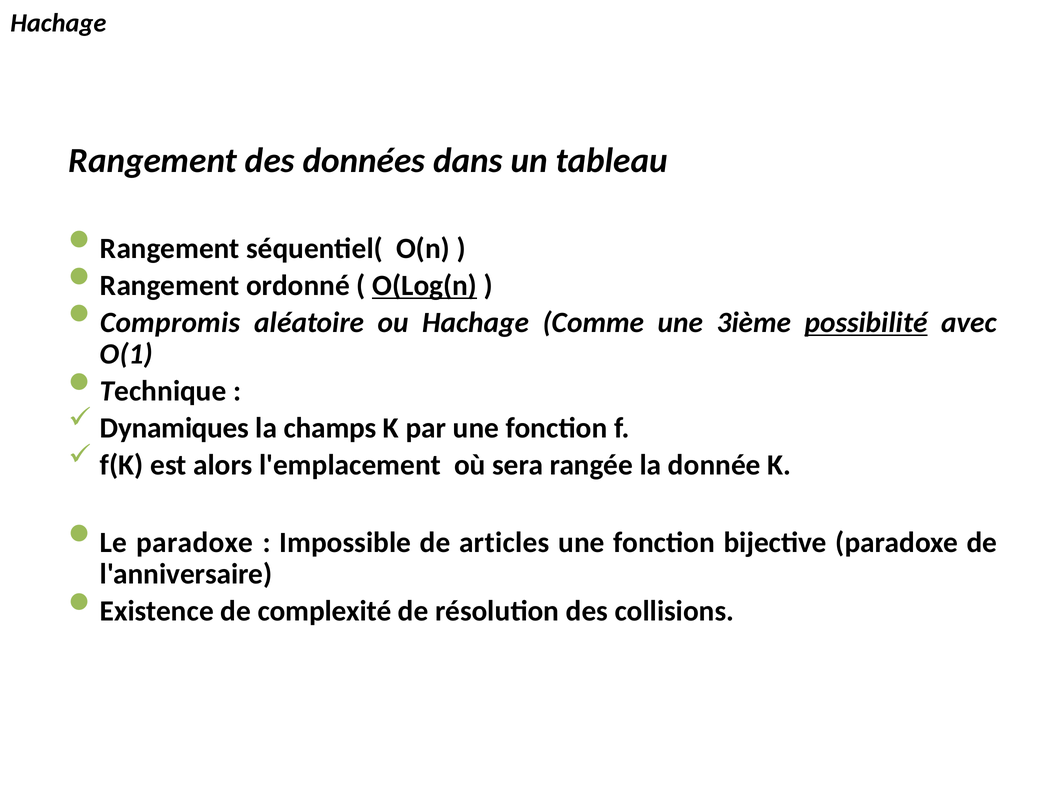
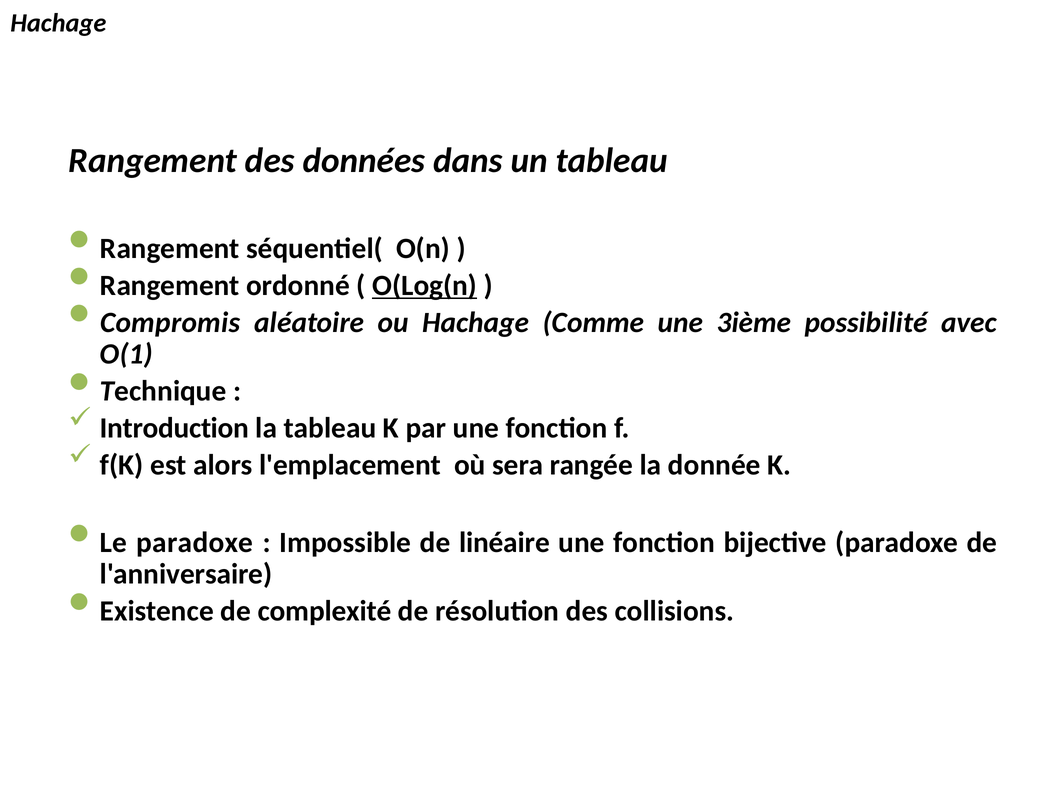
possibilité underline: present -> none
Dynamiques: Dynamiques -> Introduction
la champs: champs -> tableau
articles: articles -> linéaire
